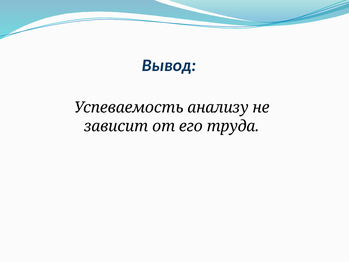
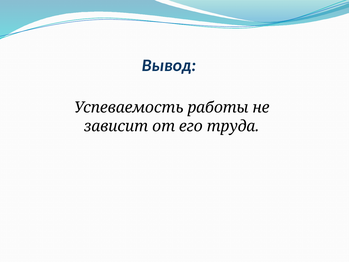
анализу: анализу -> работы
